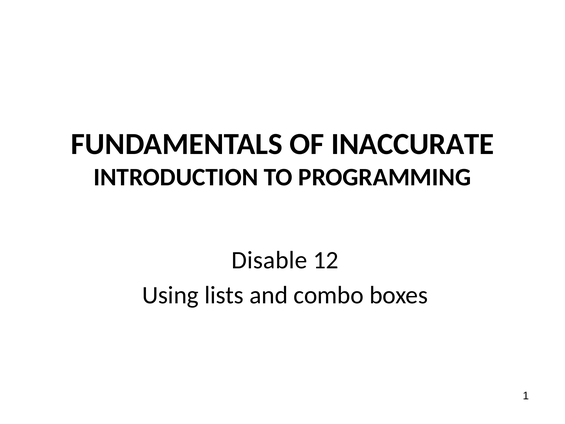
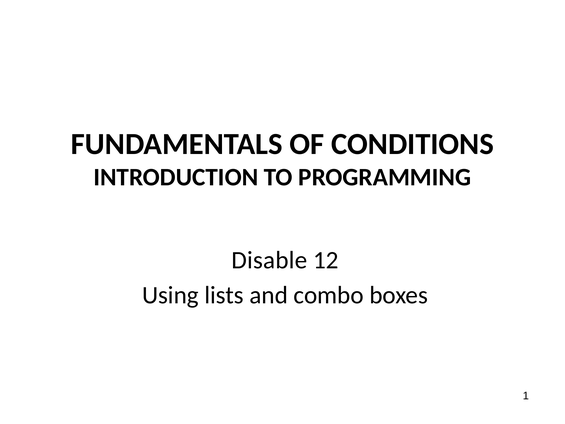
INACCURATE: INACCURATE -> CONDITIONS
